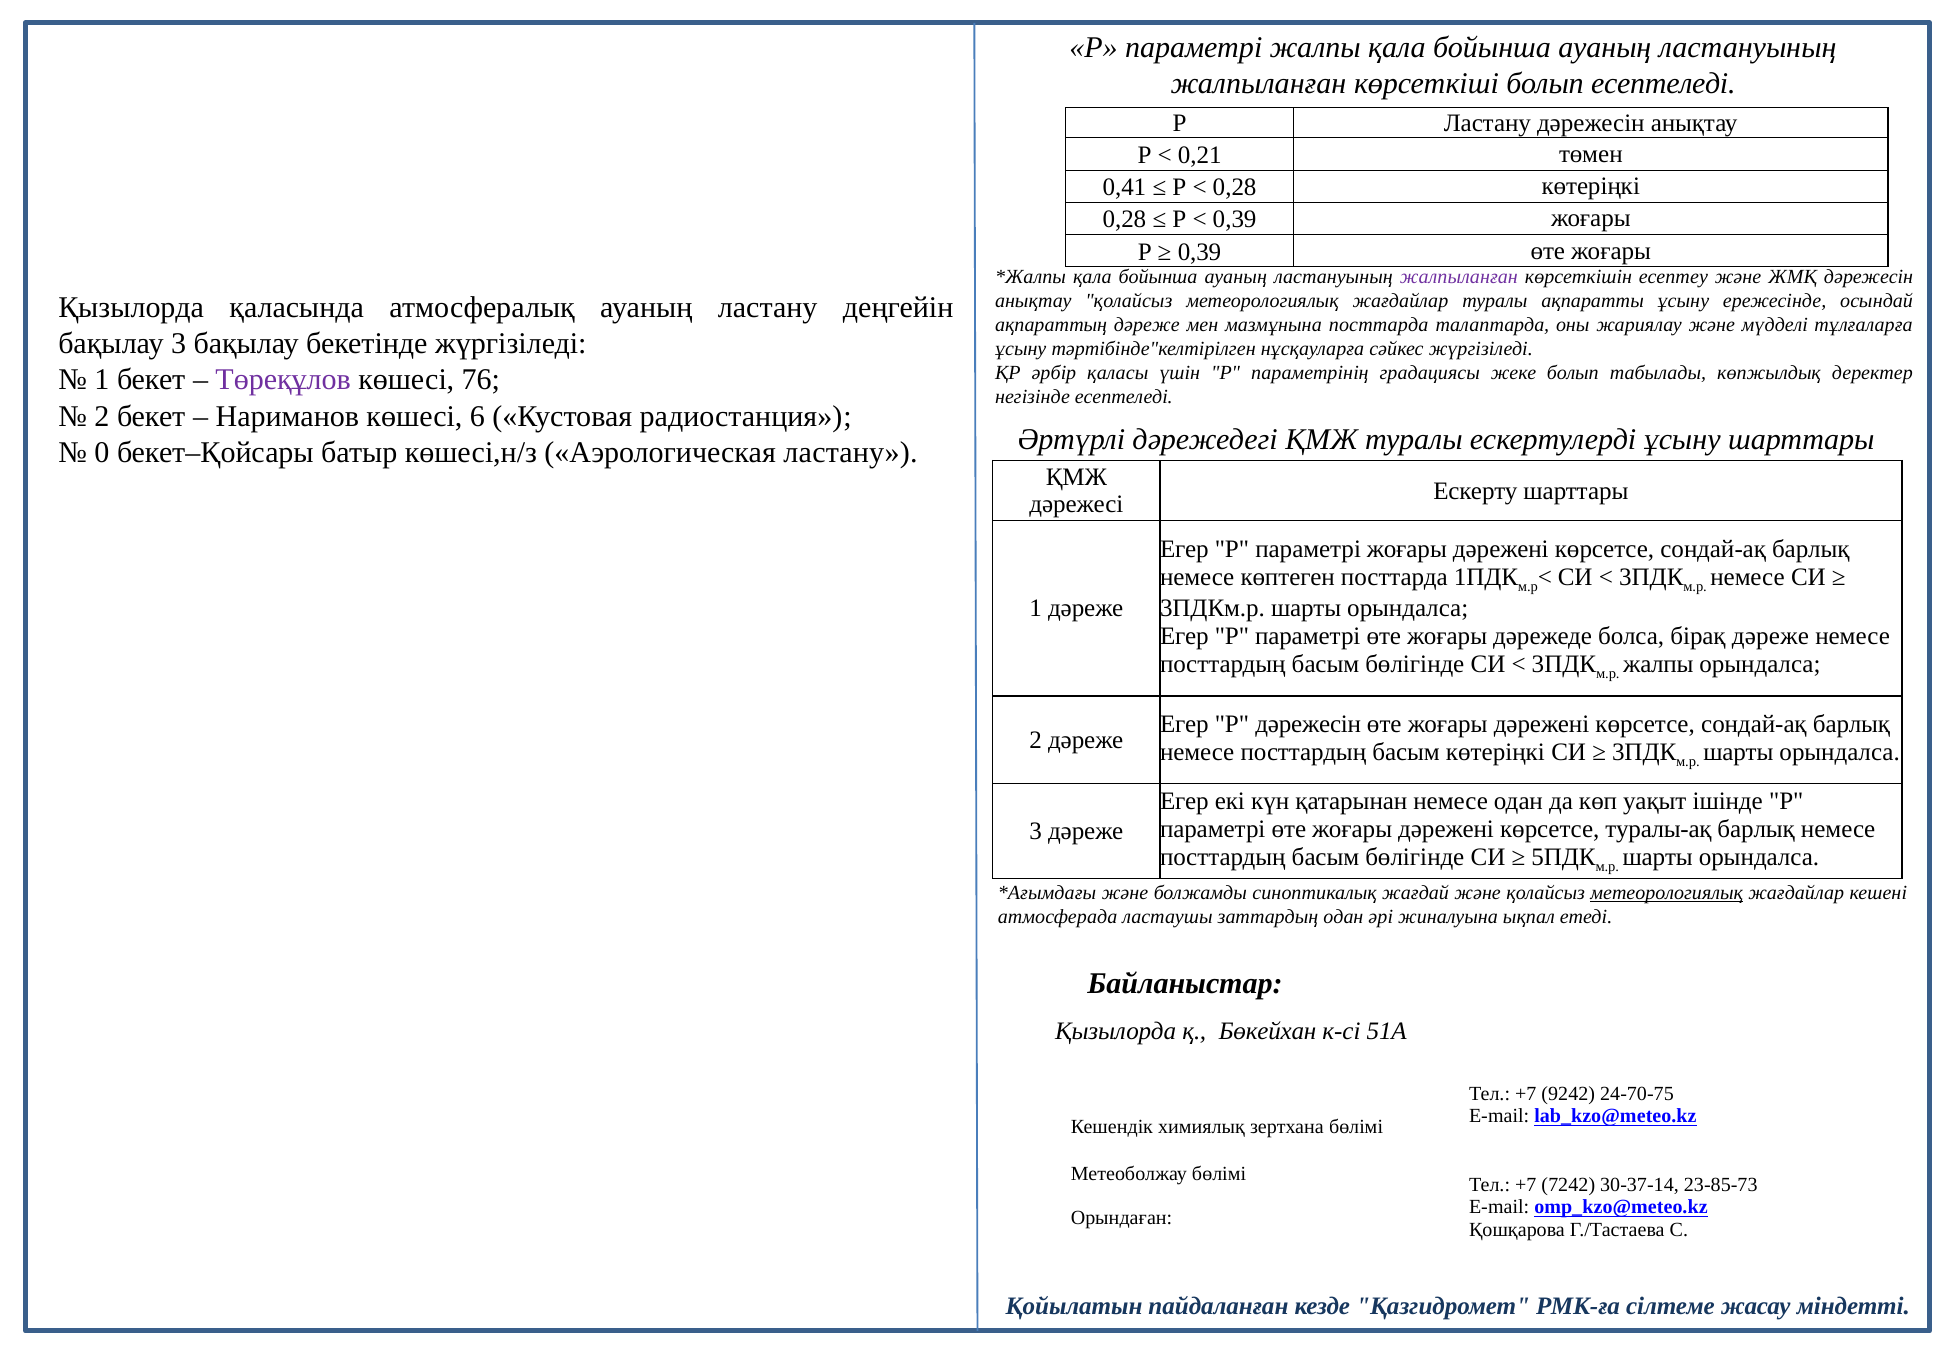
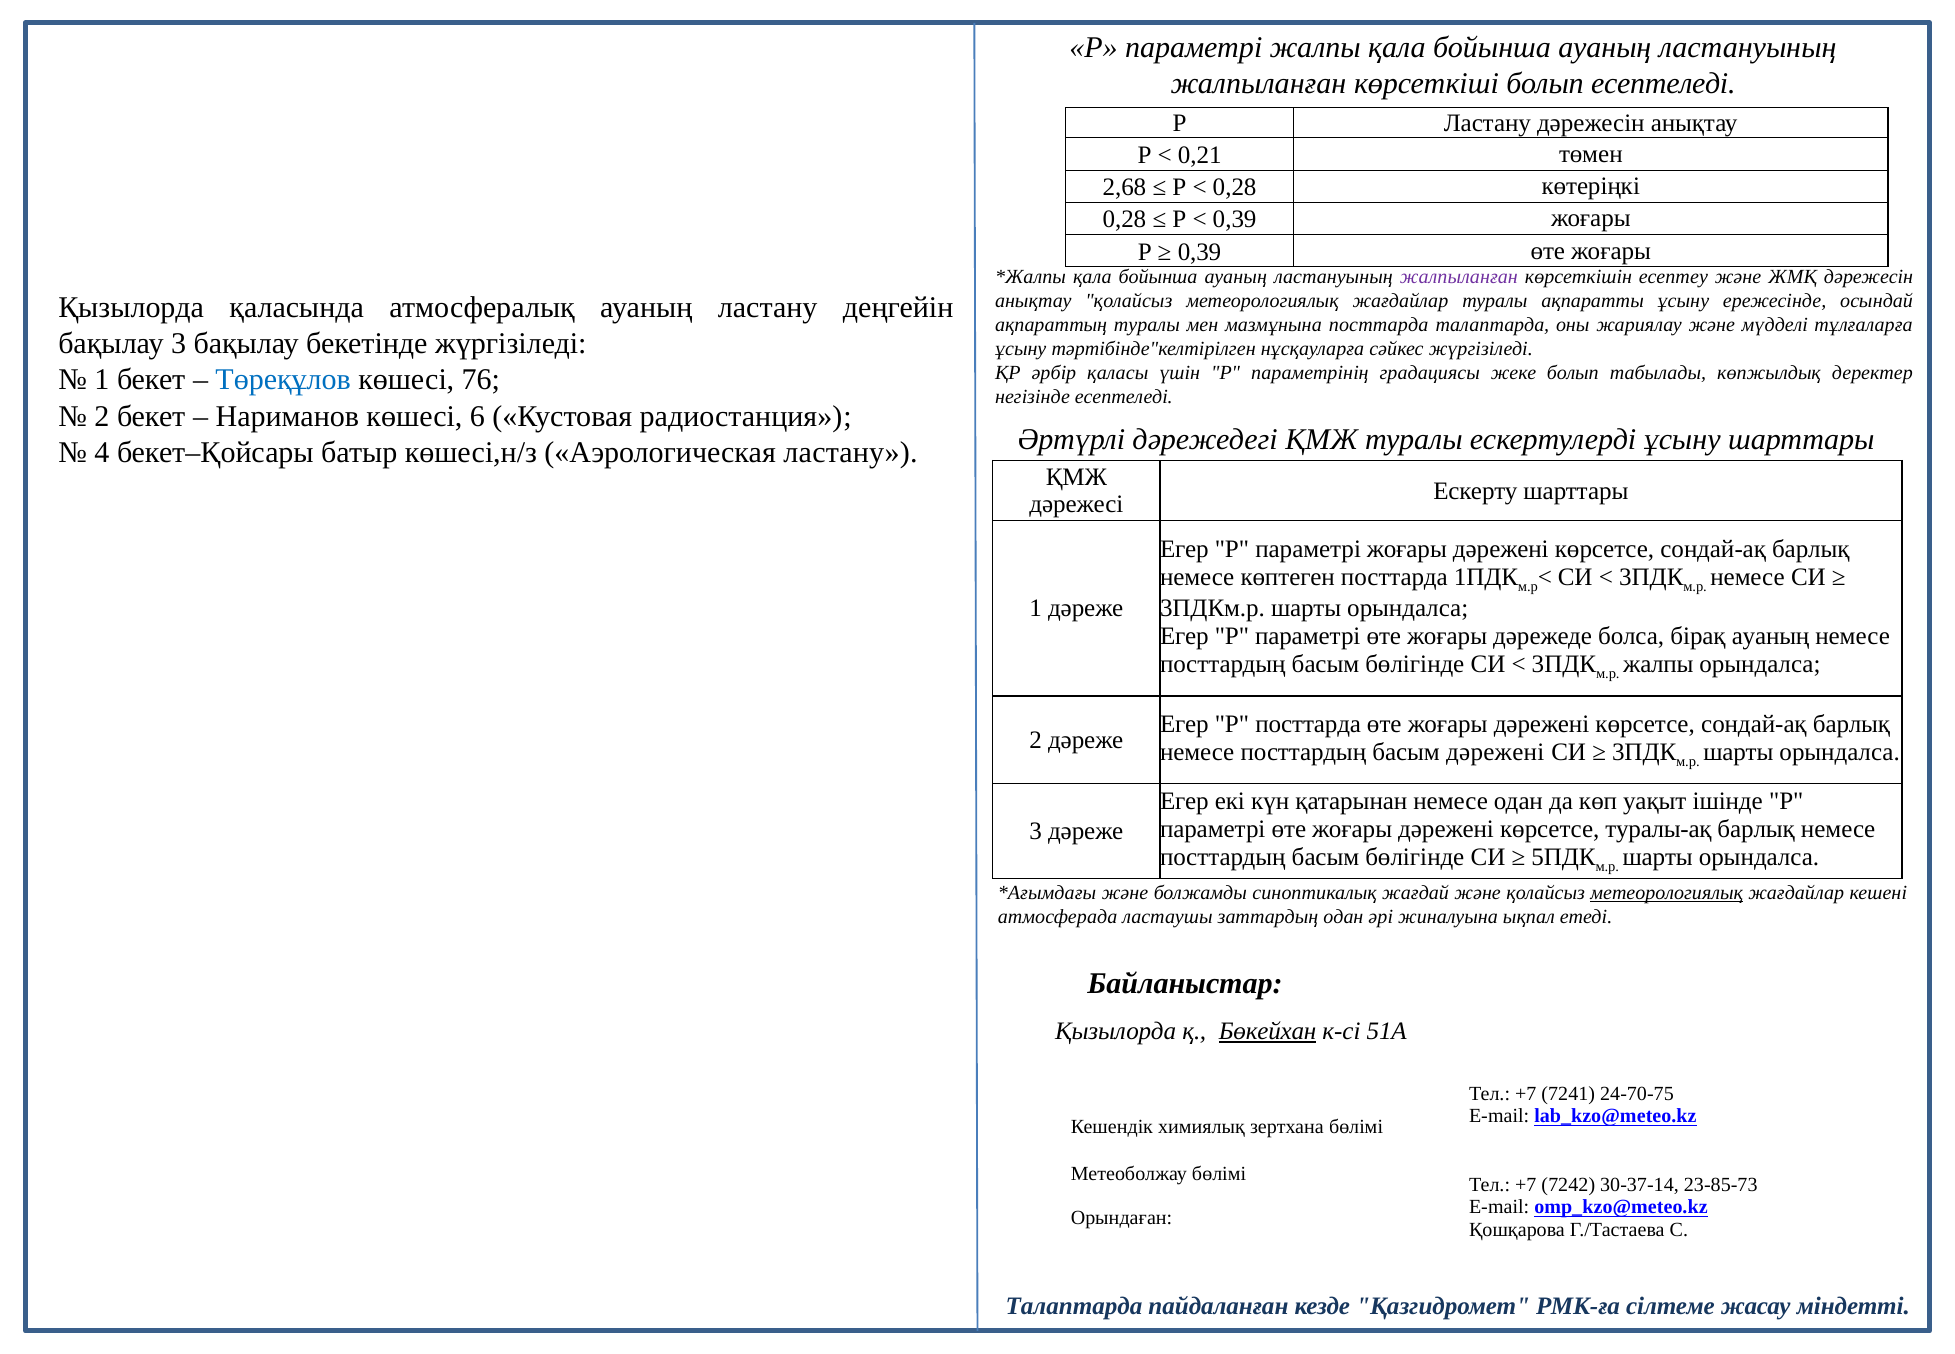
0,41: 0,41 -> 2,68
ақпараттың дәреже: дәреже -> туралы
Төреқұлов colour: purple -> blue
0: 0 -> 4
бірақ дәреже: дәреже -> ауаның
Р дәрежесін: дәрежесін -> посттарда
басым көтеріңкі: көтеріңкі -> дәрежені
Бөкейхан underline: none -> present
9242: 9242 -> 7241
Қойылатын at (1074, 1306): Қойылатын -> Талаптарда
